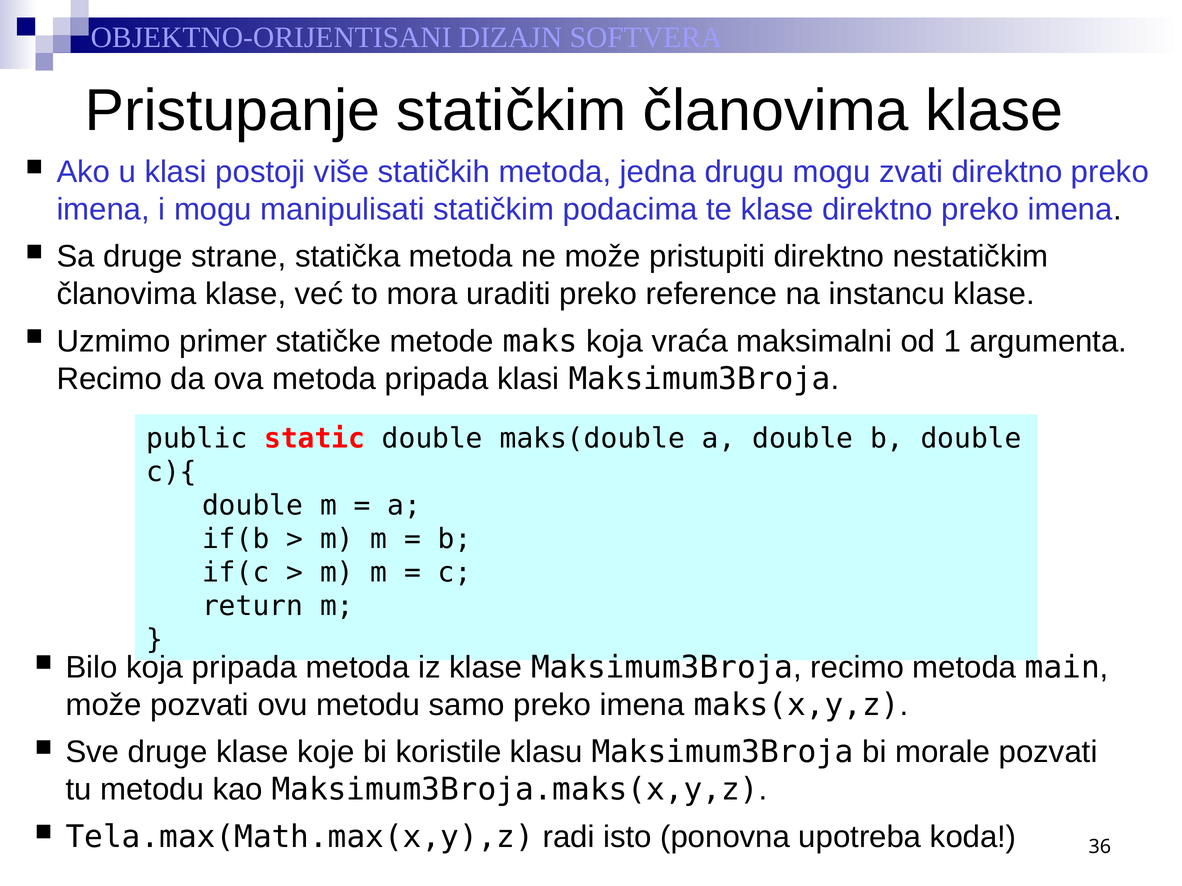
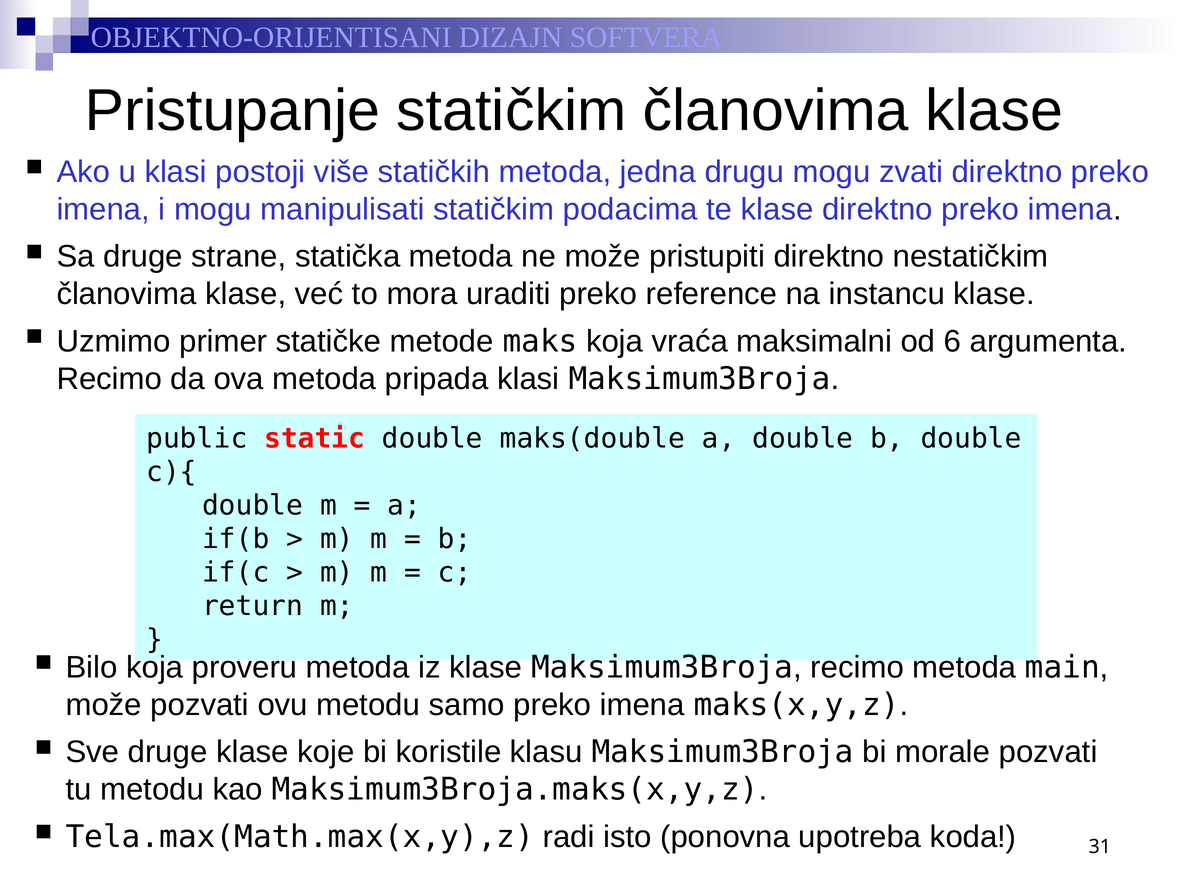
1: 1 -> 6
koja pripada: pripada -> proveru
36: 36 -> 31
